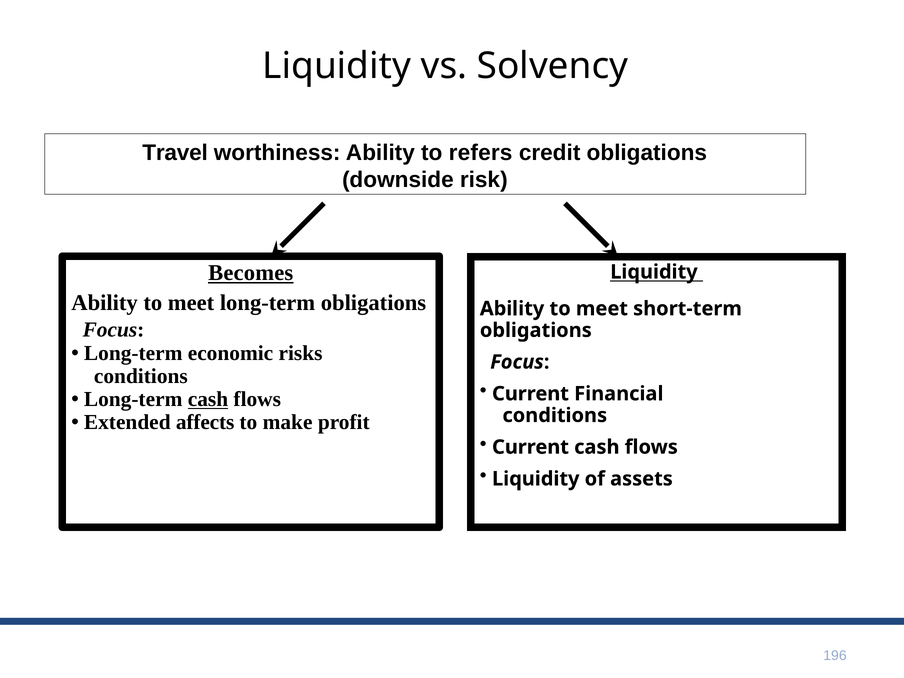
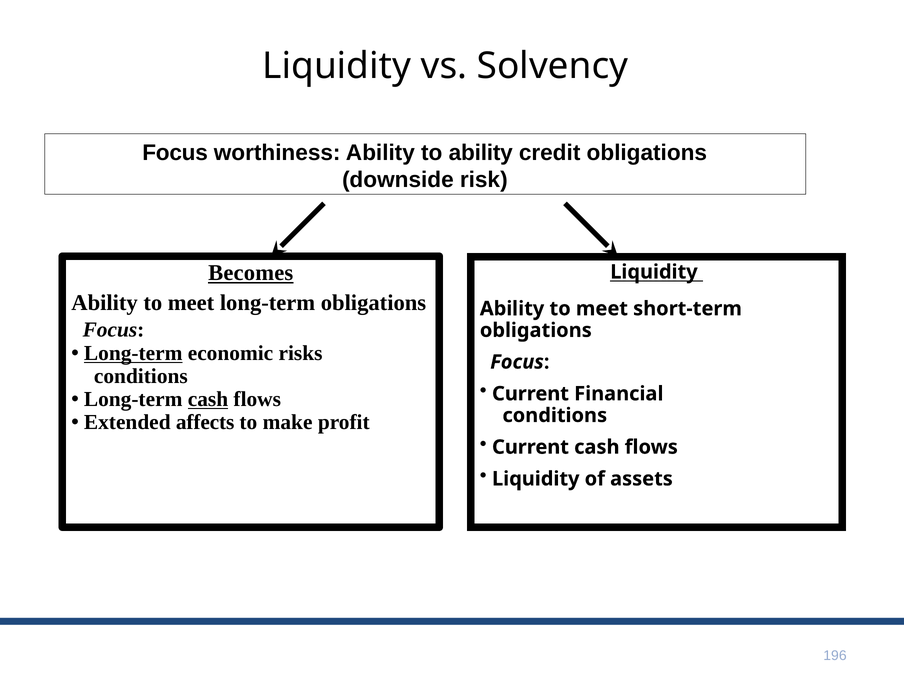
Travel at (175, 153): Travel -> Focus
to refers: refers -> ability
Long-term at (133, 353) underline: none -> present
